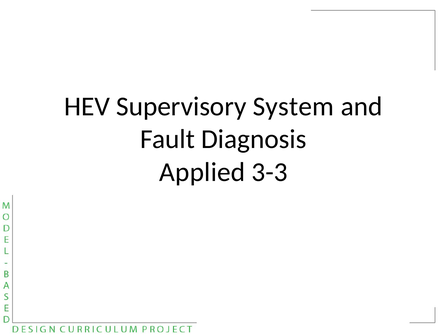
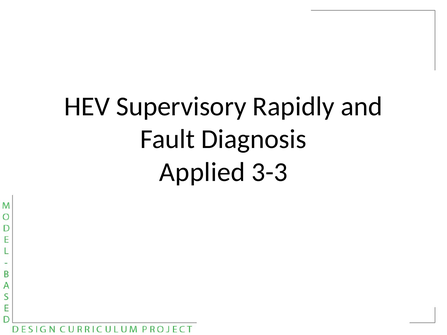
System: System -> Rapidly
